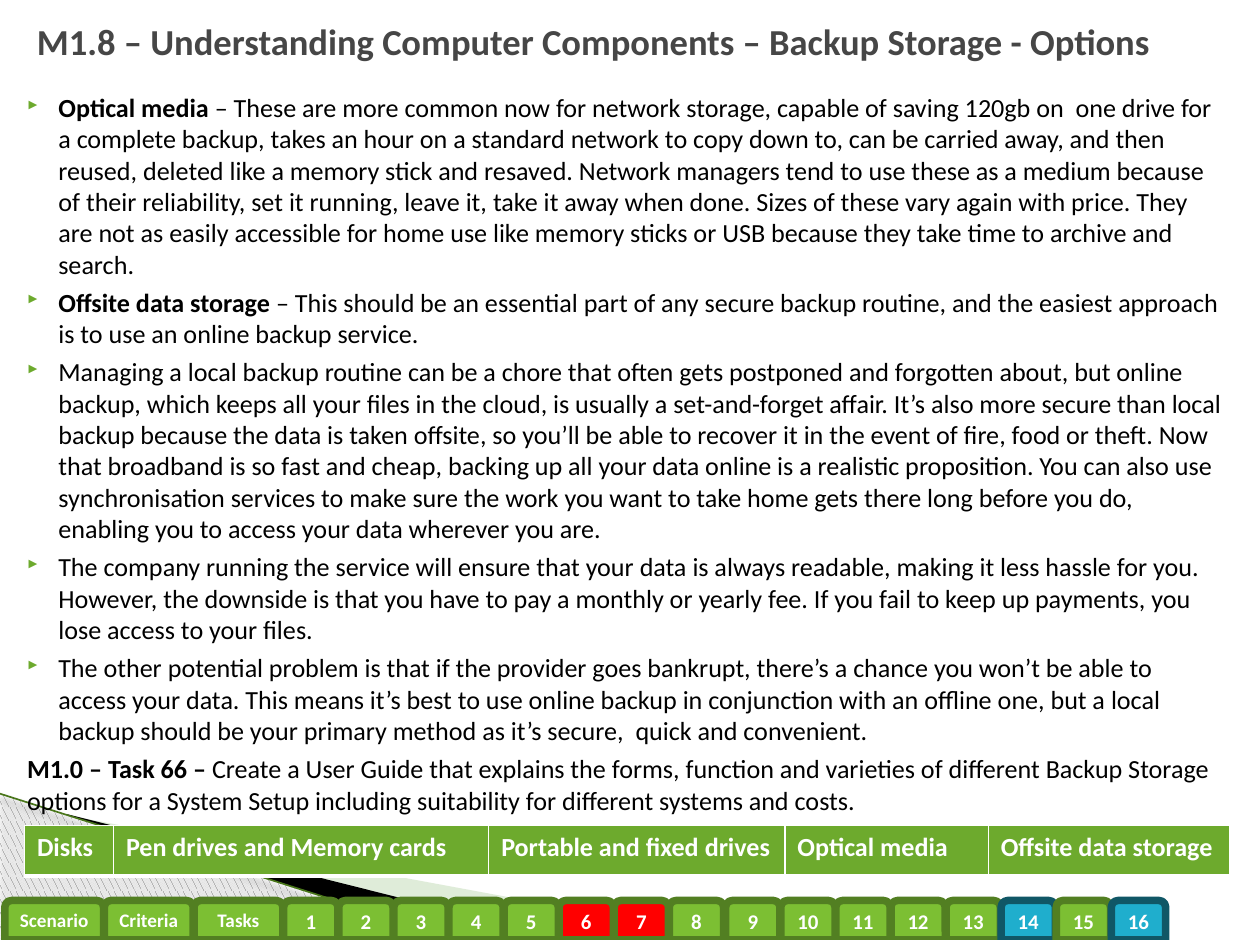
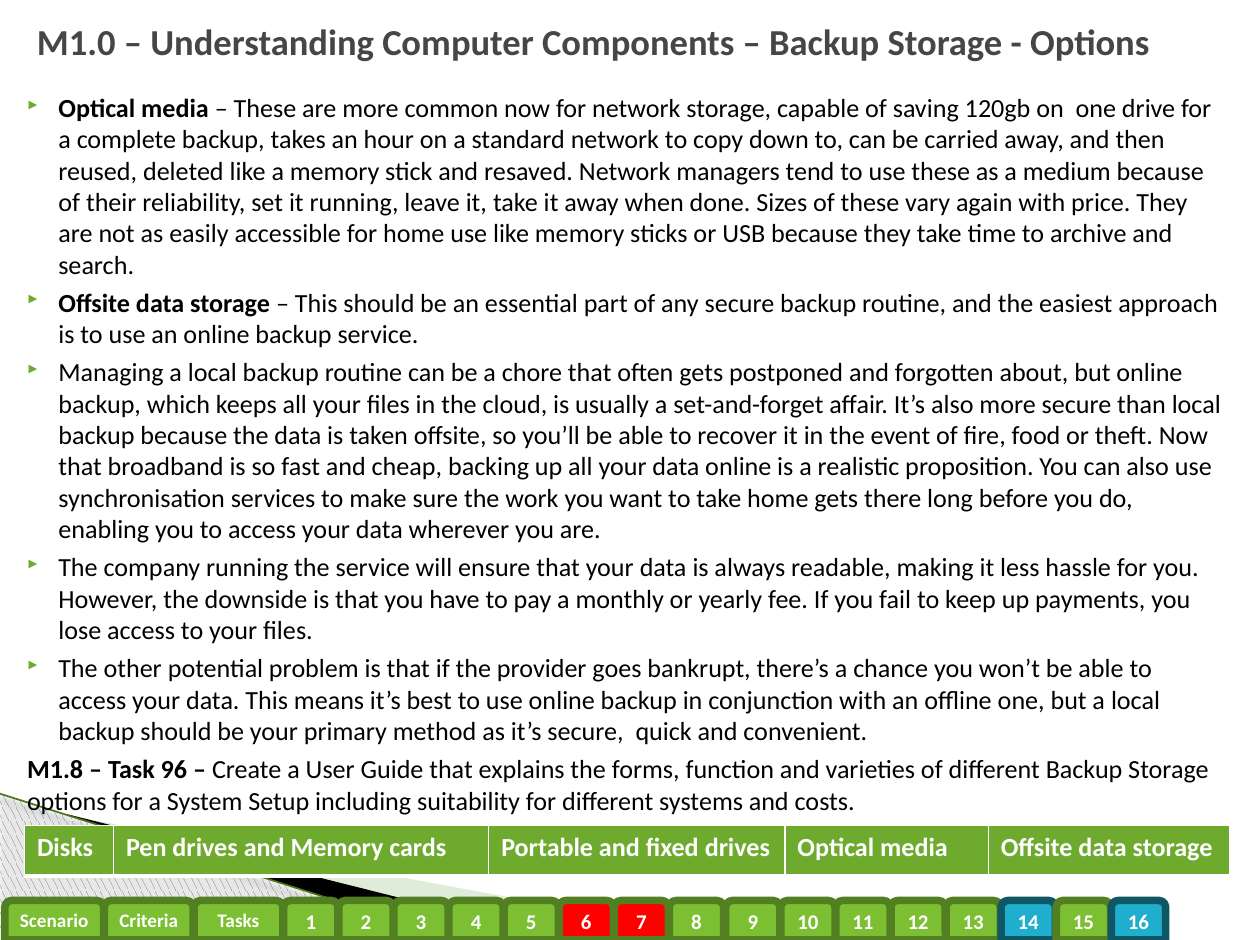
M1.8: M1.8 -> M1.0
M1.0: M1.0 -> M1.8
66: 66 -> 96
